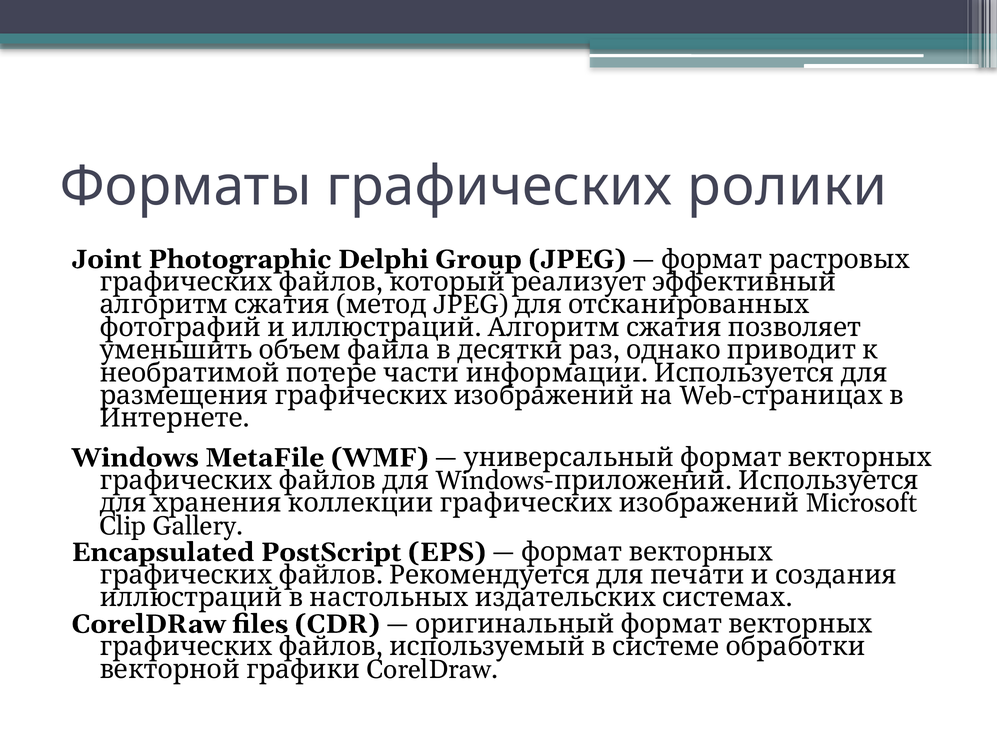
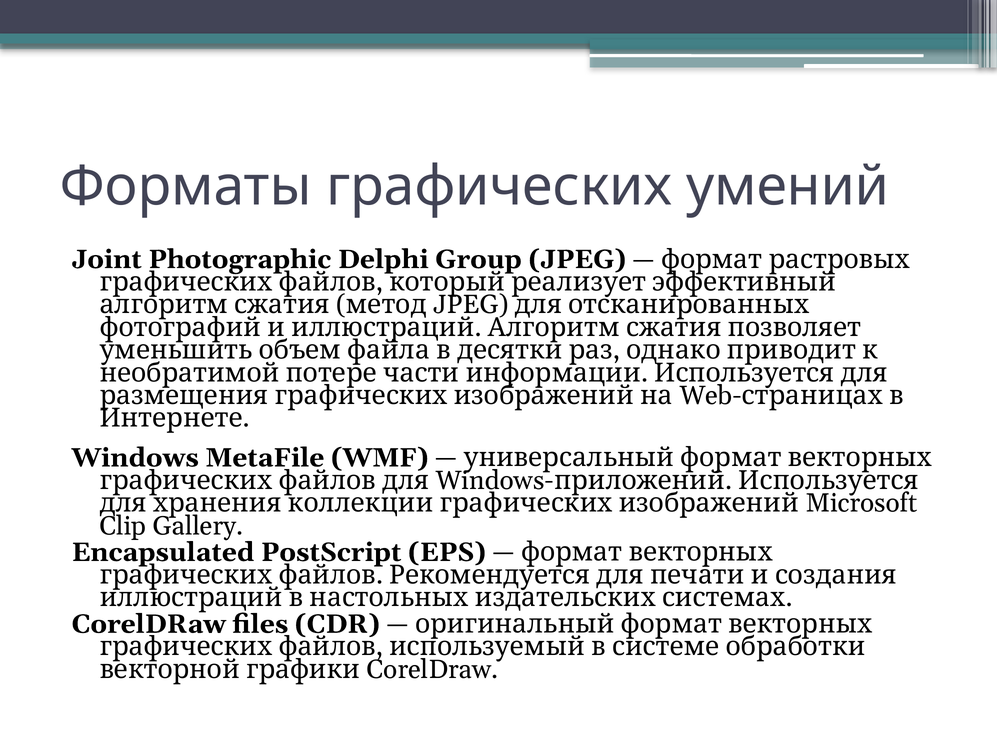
ролики: ролики -> умений
